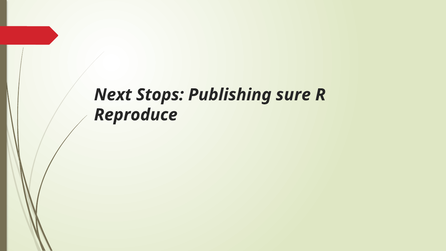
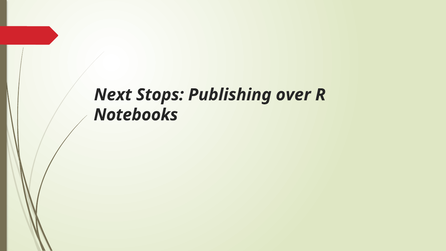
sure: sure -> over
Reproduce: Reproduce -> Notebooks
